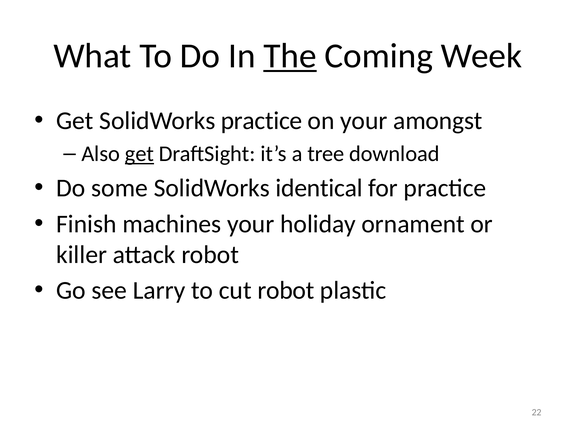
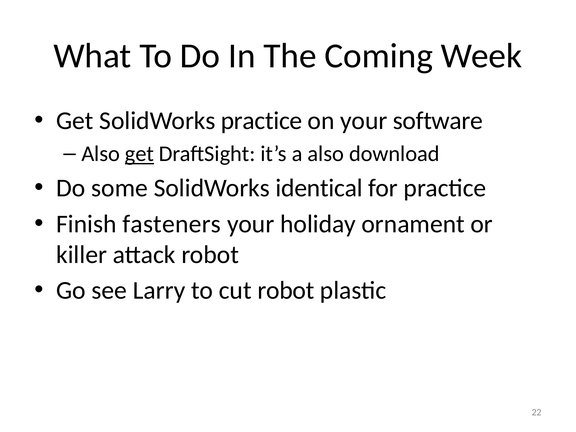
The underline: present -> none
amongst: amongst -> software
a tree: tree -> also
machines: machines -> fasteners
